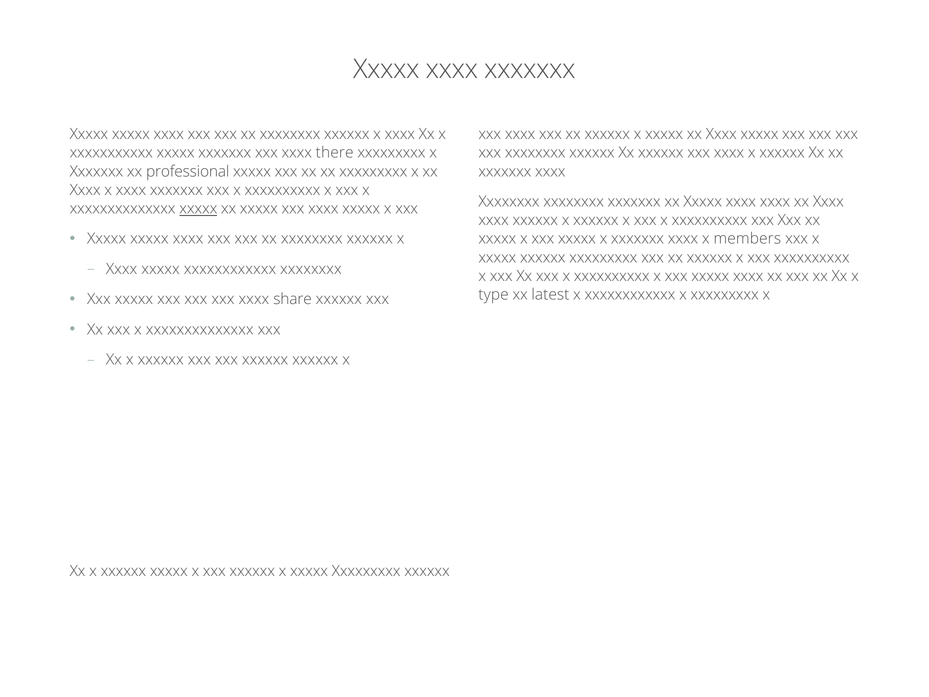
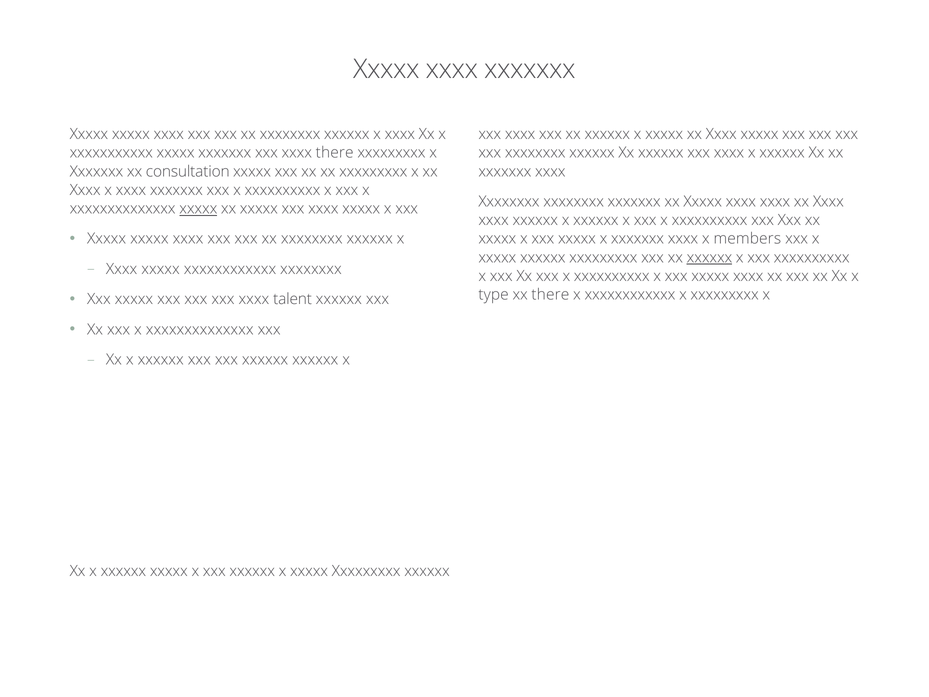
professional: professional -> consultation
xxxxxx at (710, 257) underline: none -> present
xx latest: latest -> there
share: share -> talent
